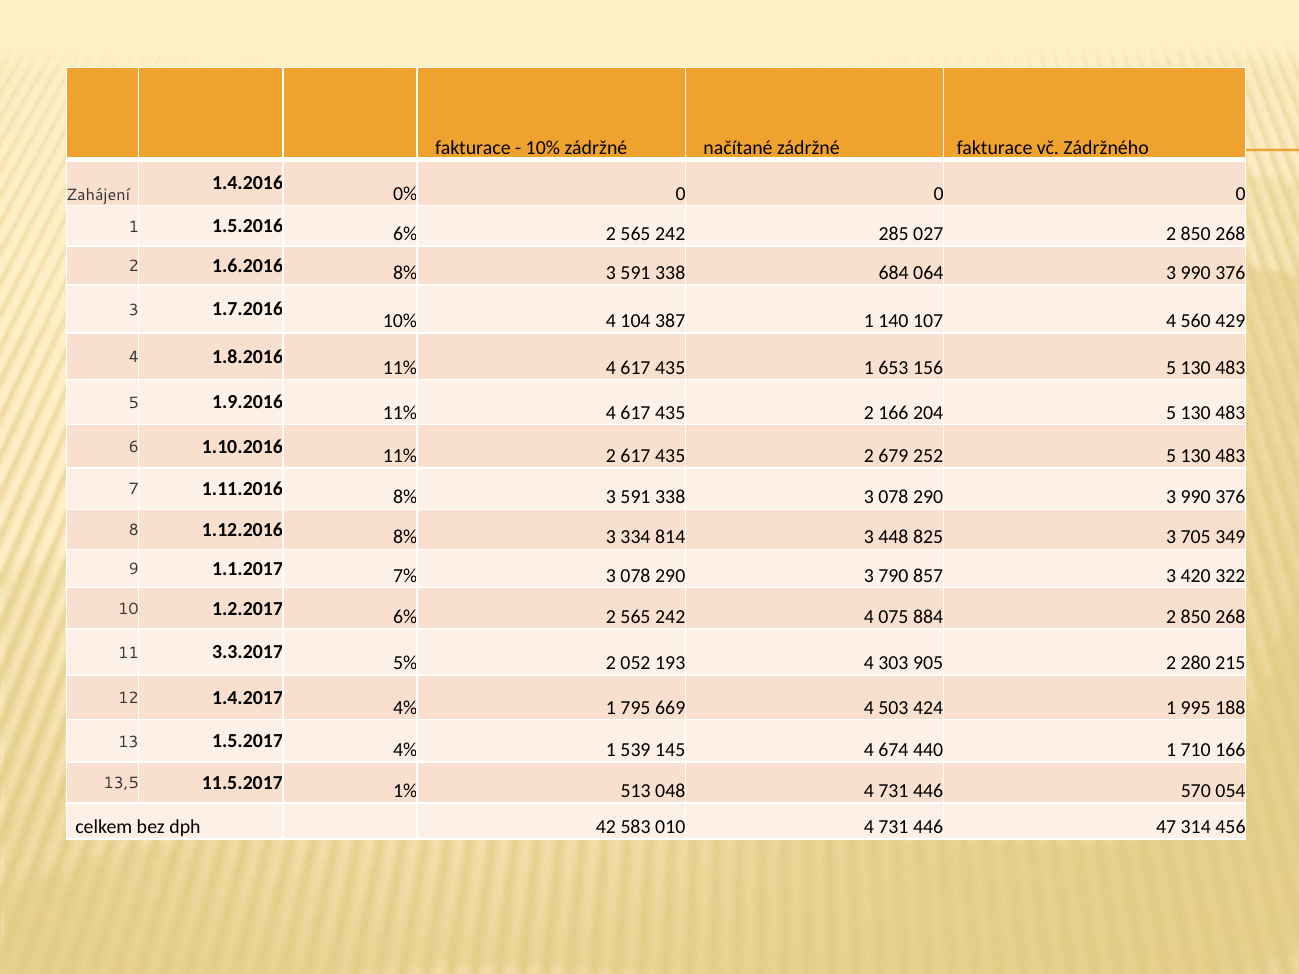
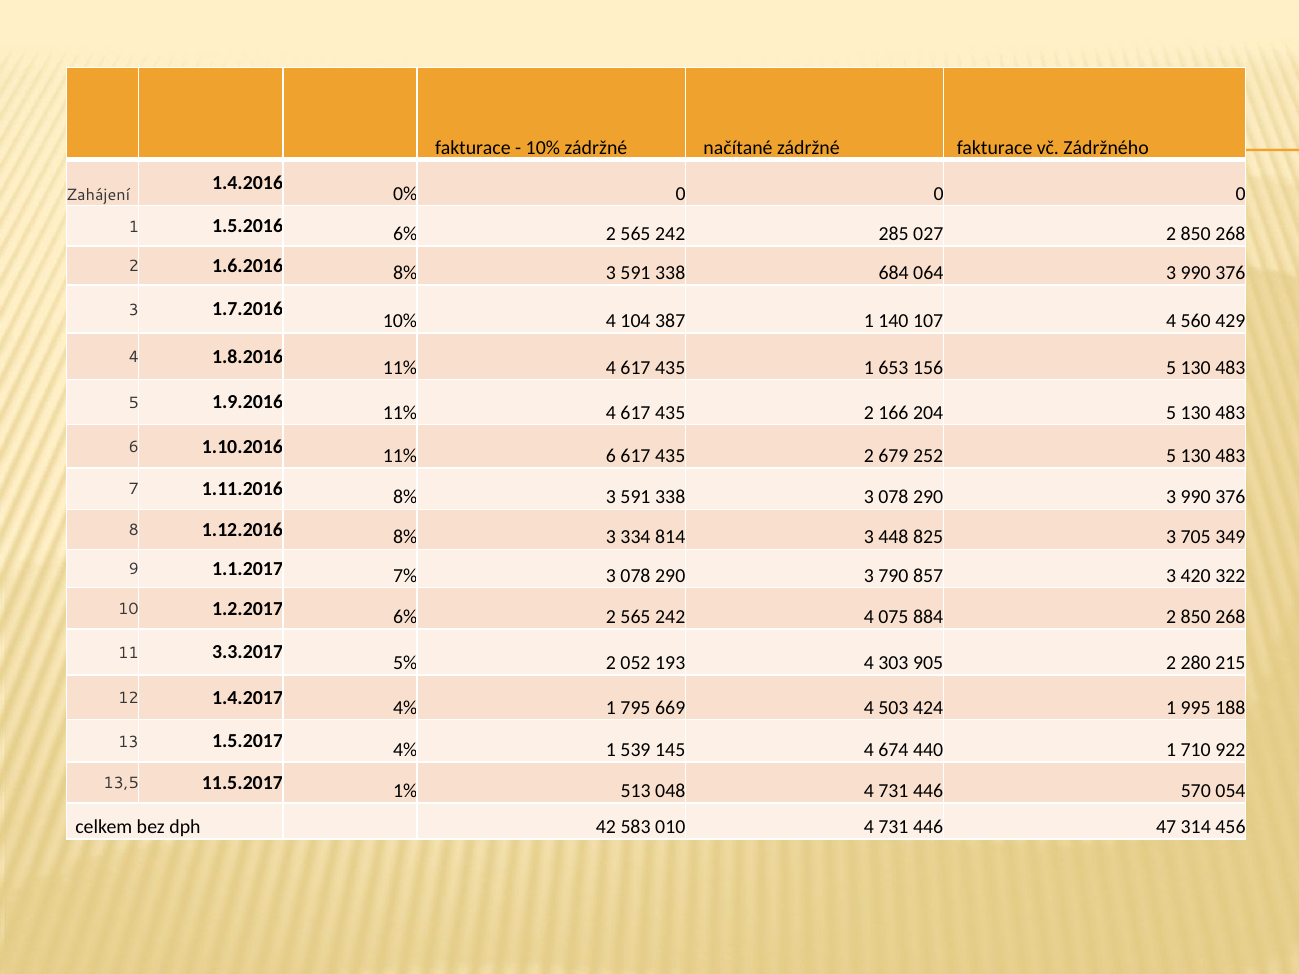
11% 2: 2 -> 6
710 166: 166 -> 922
